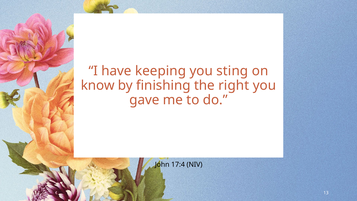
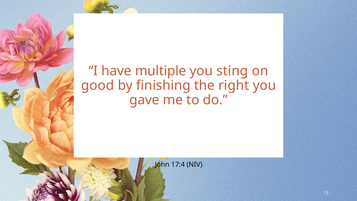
keeping: keeping -> multiple
know: know -> good
